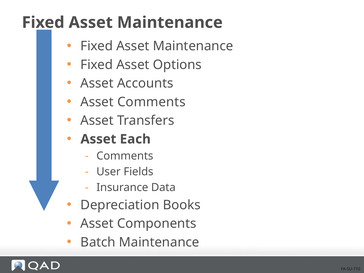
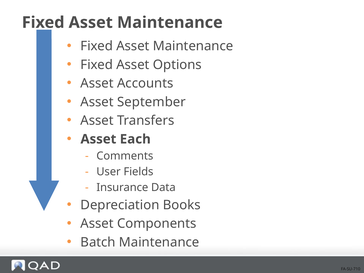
Asset Comments: Comments -> September
